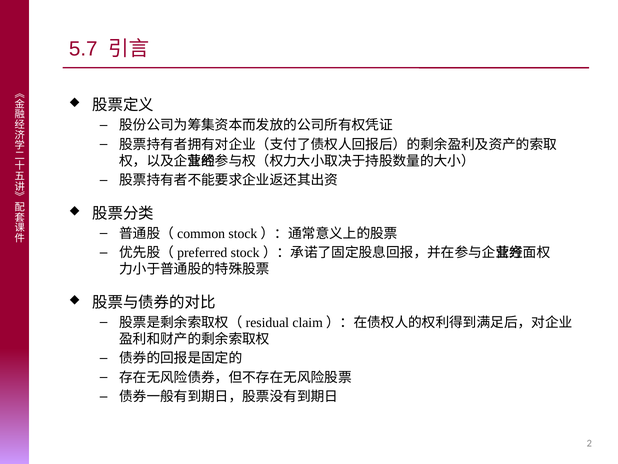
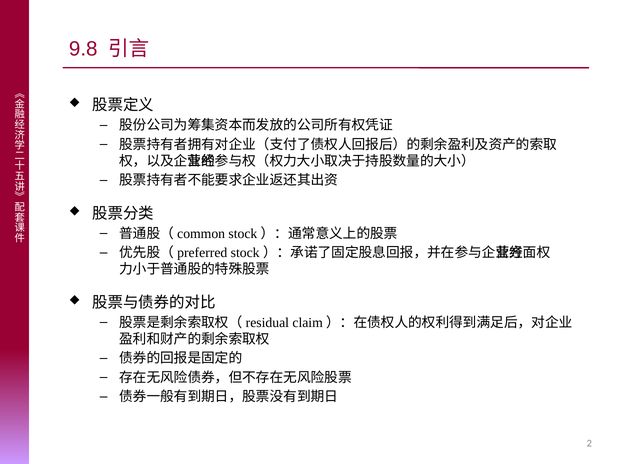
5.7: 5.7 -> 9.8
